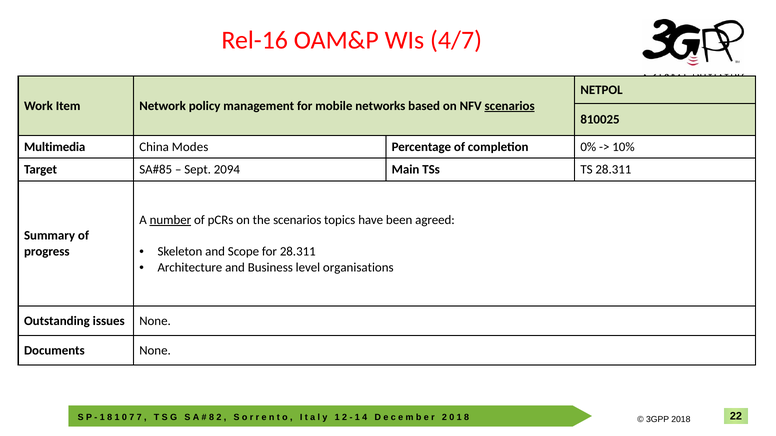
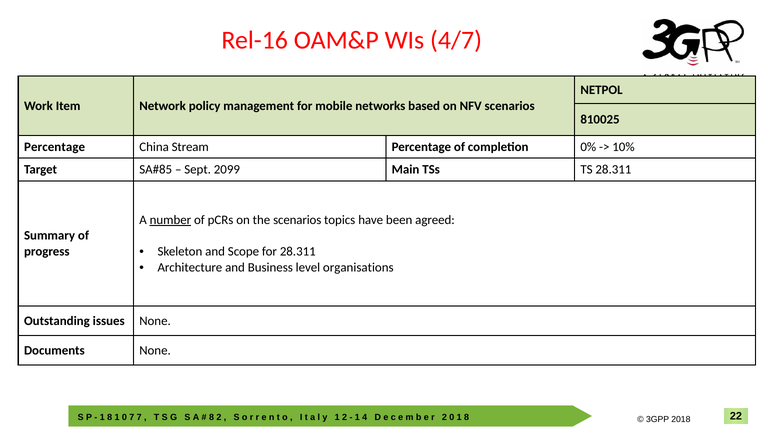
scenarios at (510, 106) underline: present -> none
Multimedia at (55, 147): Multimedia -> Percentage
Modes: Modes -> Stream
2094: 2094 -> 2099
